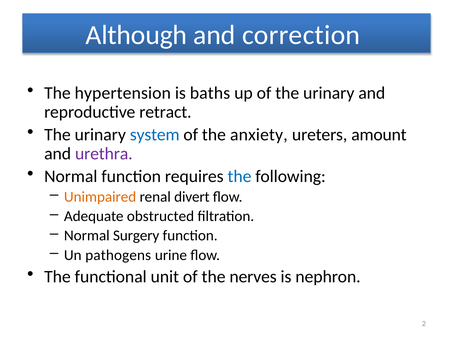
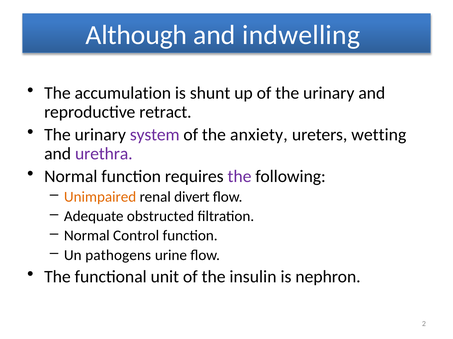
correction: correction -> indwelling
hypertension: hypertension -> accumulation
baths: baths -> shunt
system colour: blue -> purple
amount: amount -> wetting
the at (239, 177) colour: blue -> purple
Surgery: Surgery -> Control
nerves: nerves -> insulin
